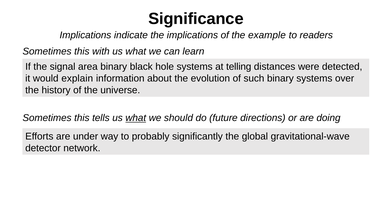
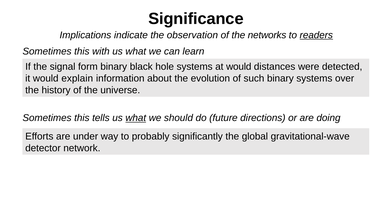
the implications: implications -> observation
example: example -> networks
readers underline: none -> present
area: area -> form
at telling: telling -> would
